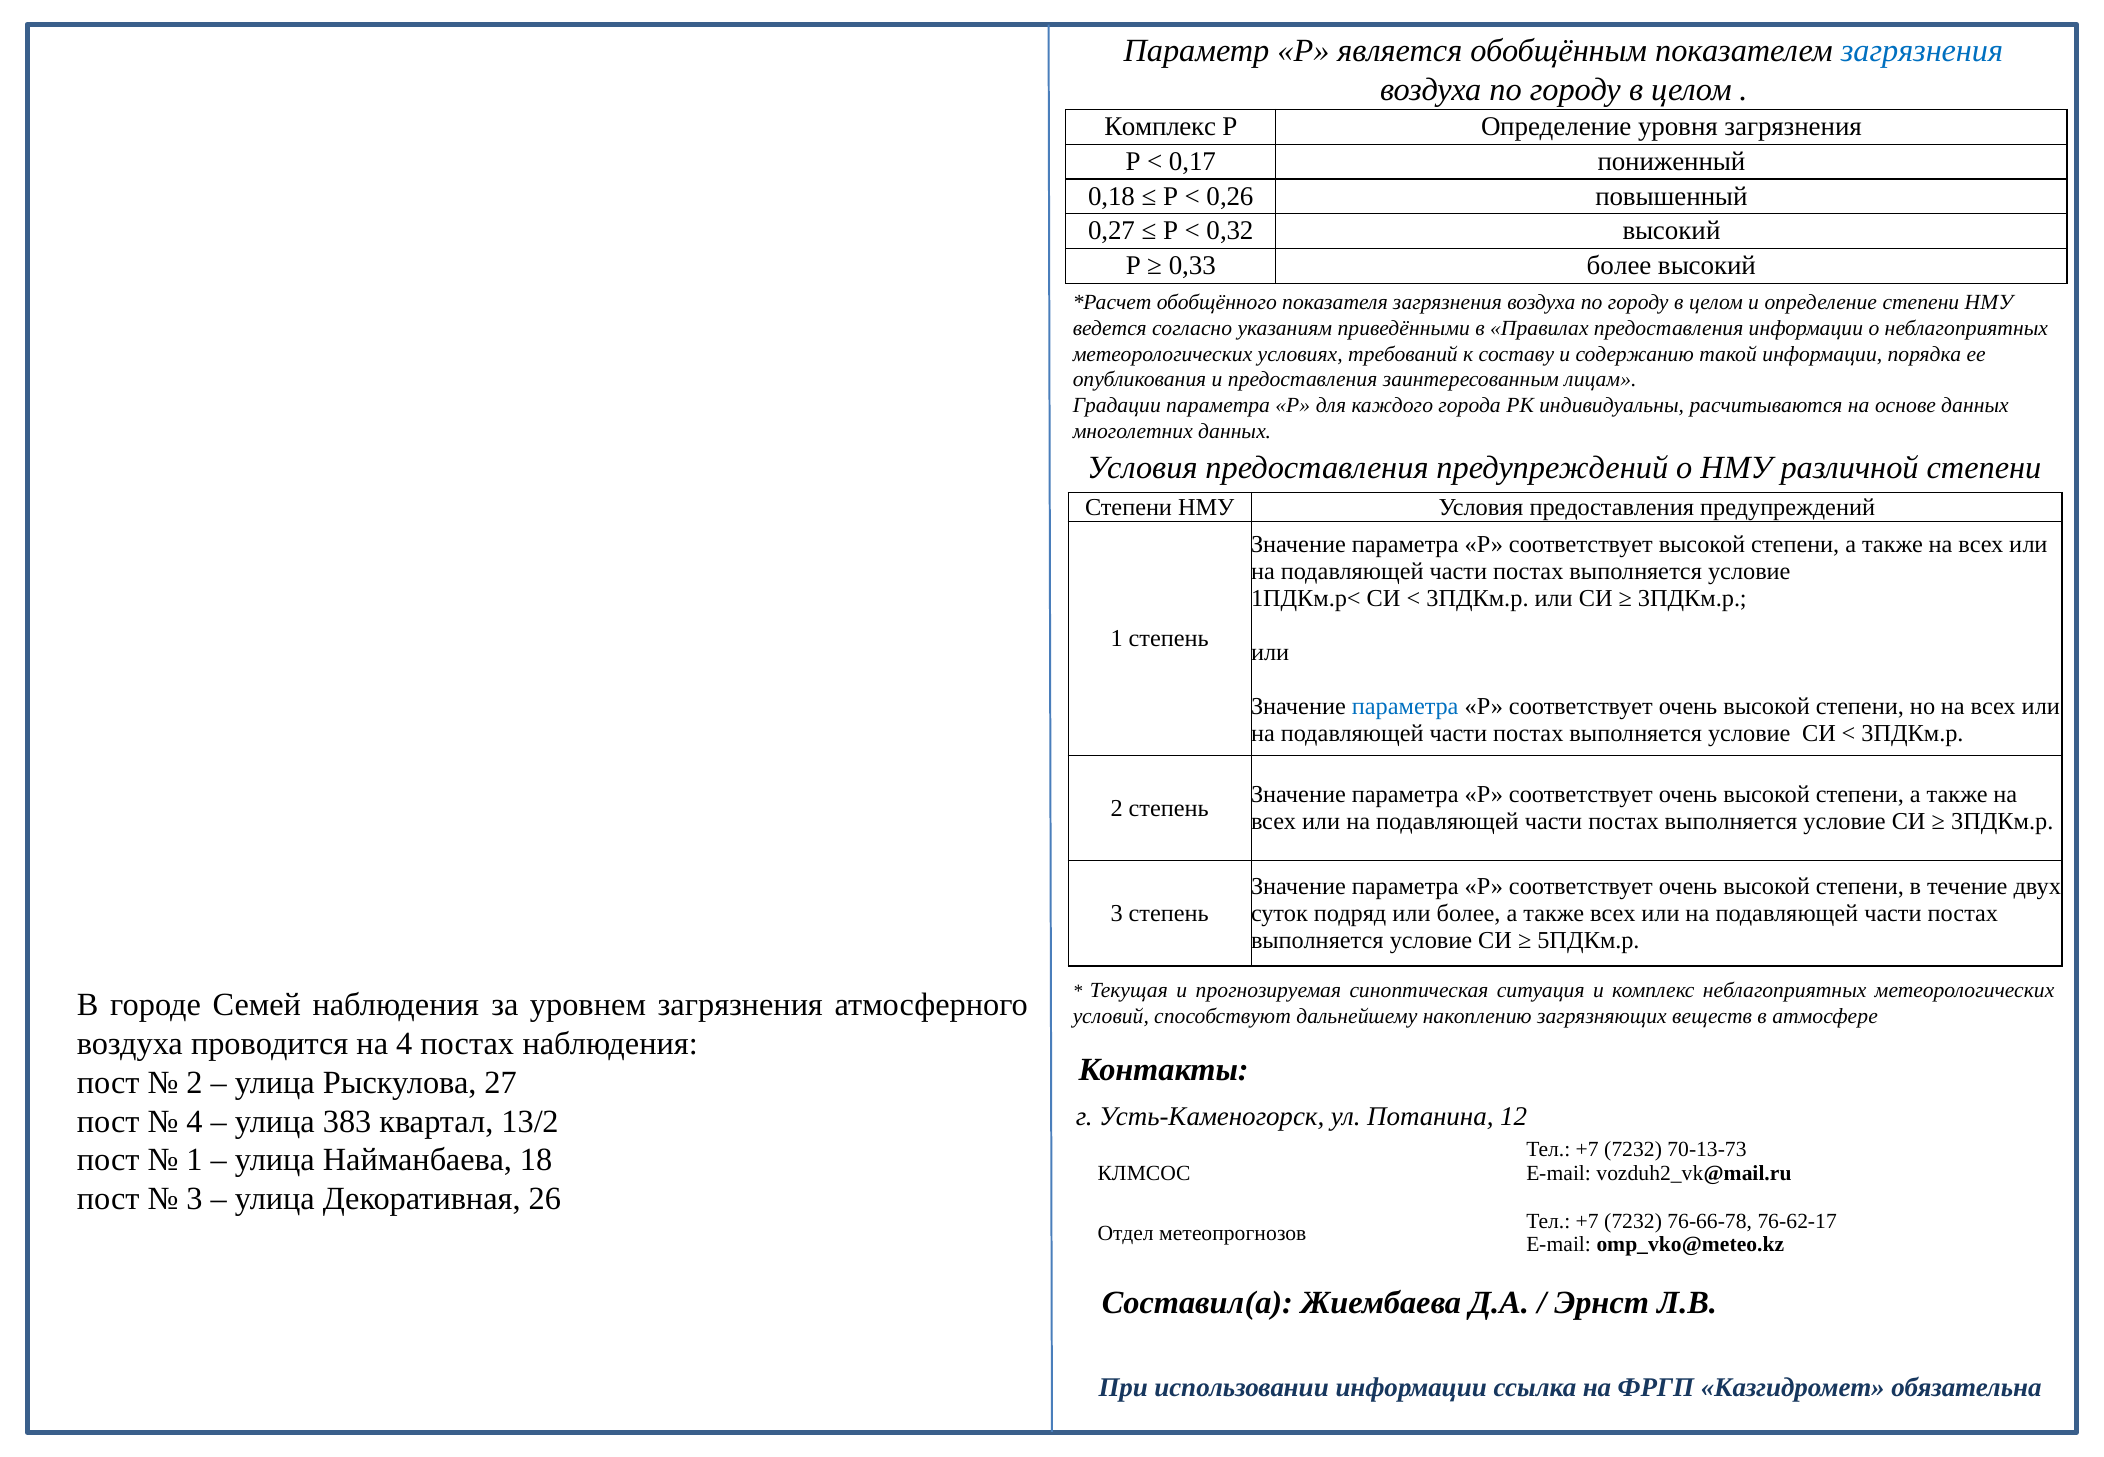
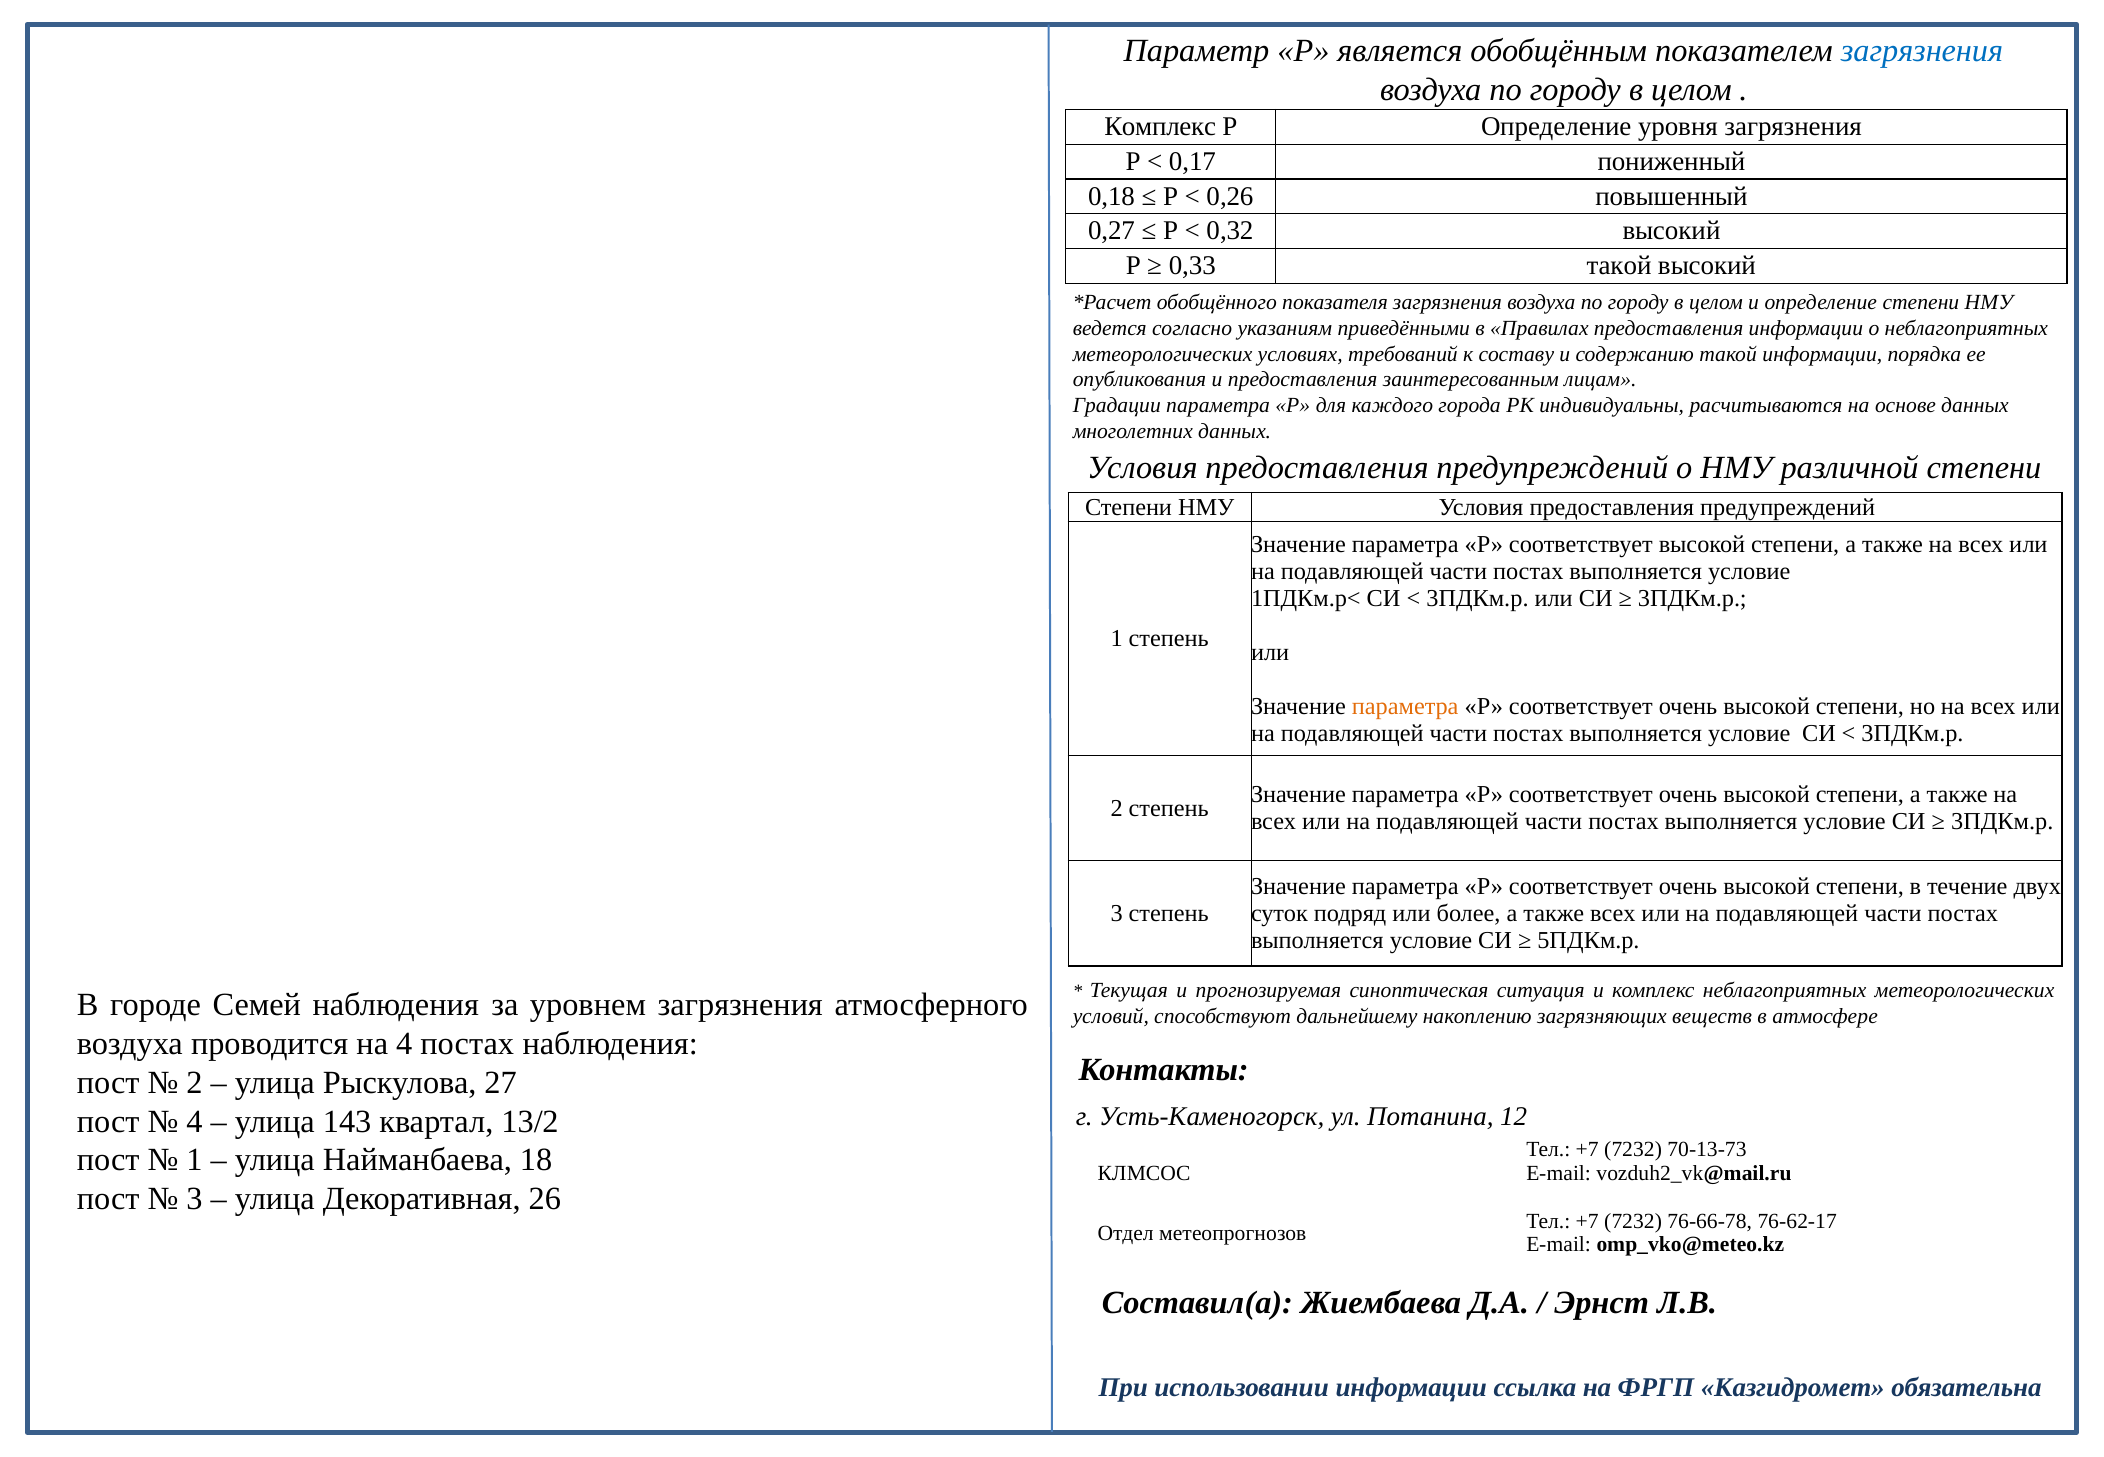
0,33 более: более -> такой
параметра at (1405, 706) colour: blue -> orange
383: 383 -> 143
